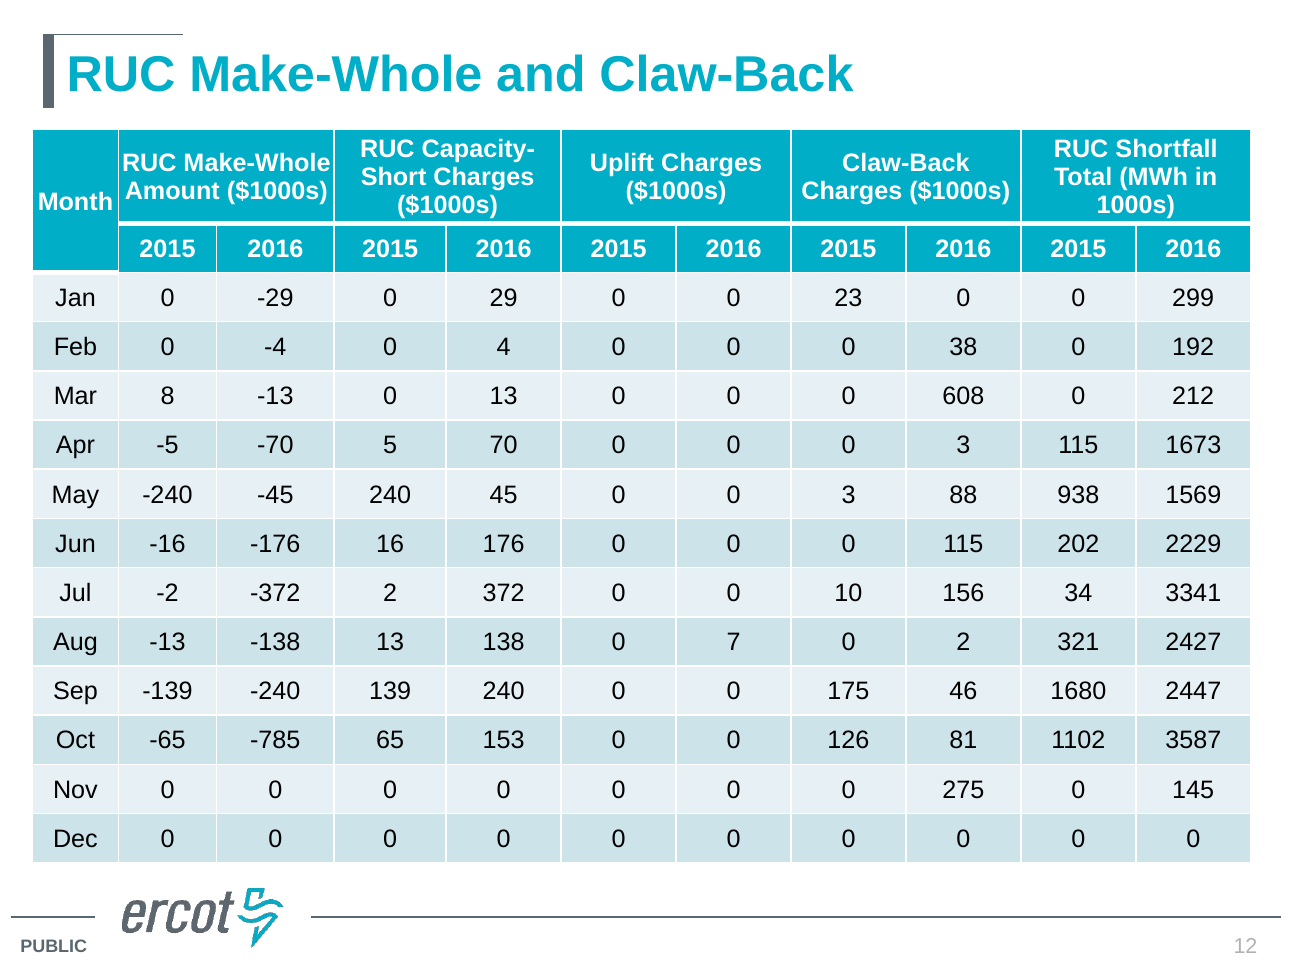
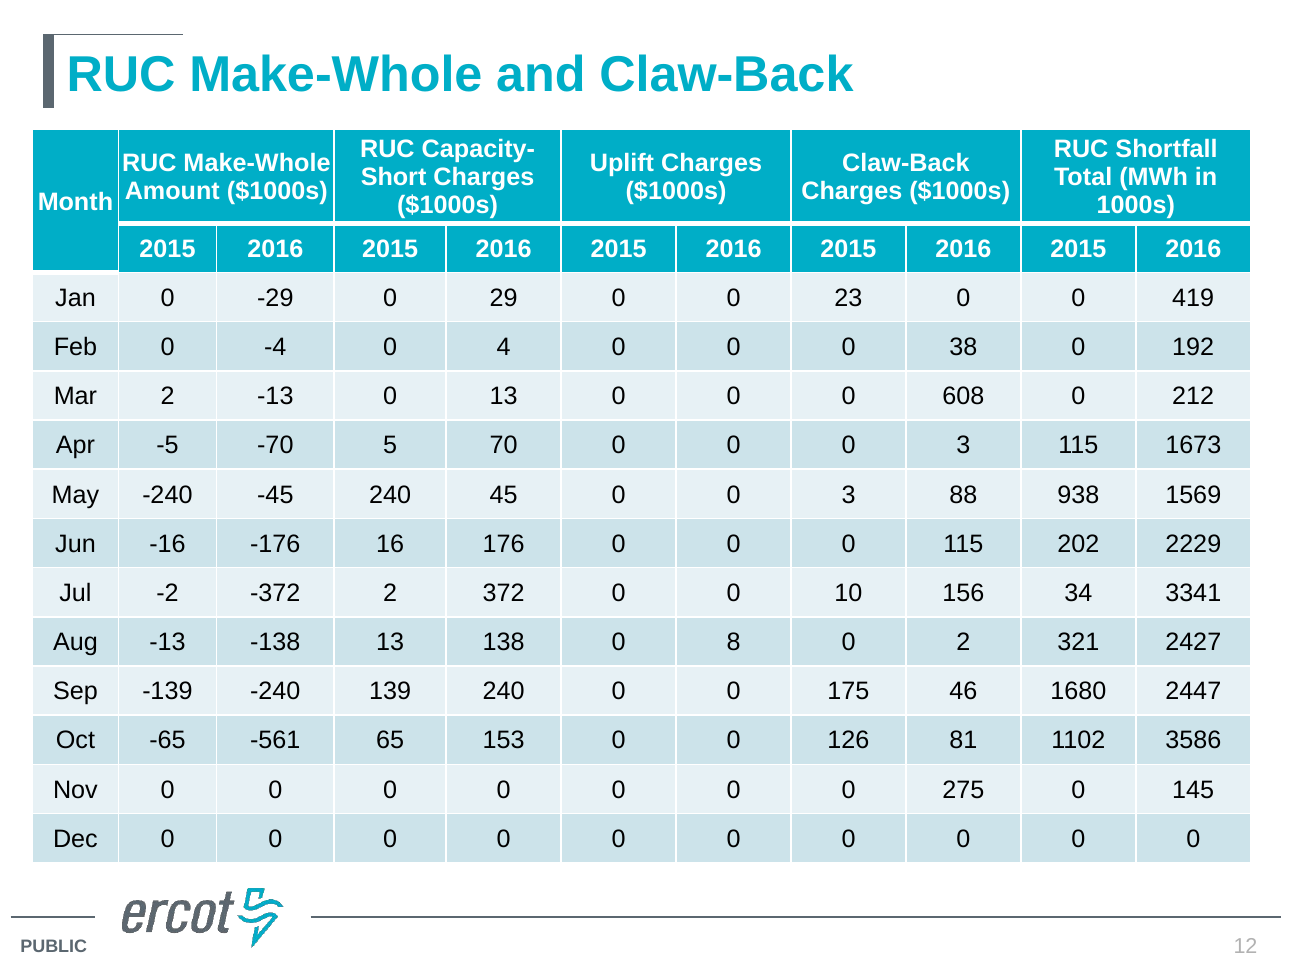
299: 299 -> 419
Mar 8: 8 -> 2
7: 7 -> 8
-785: -785 -> -561
3587: 3587 -> 3586
